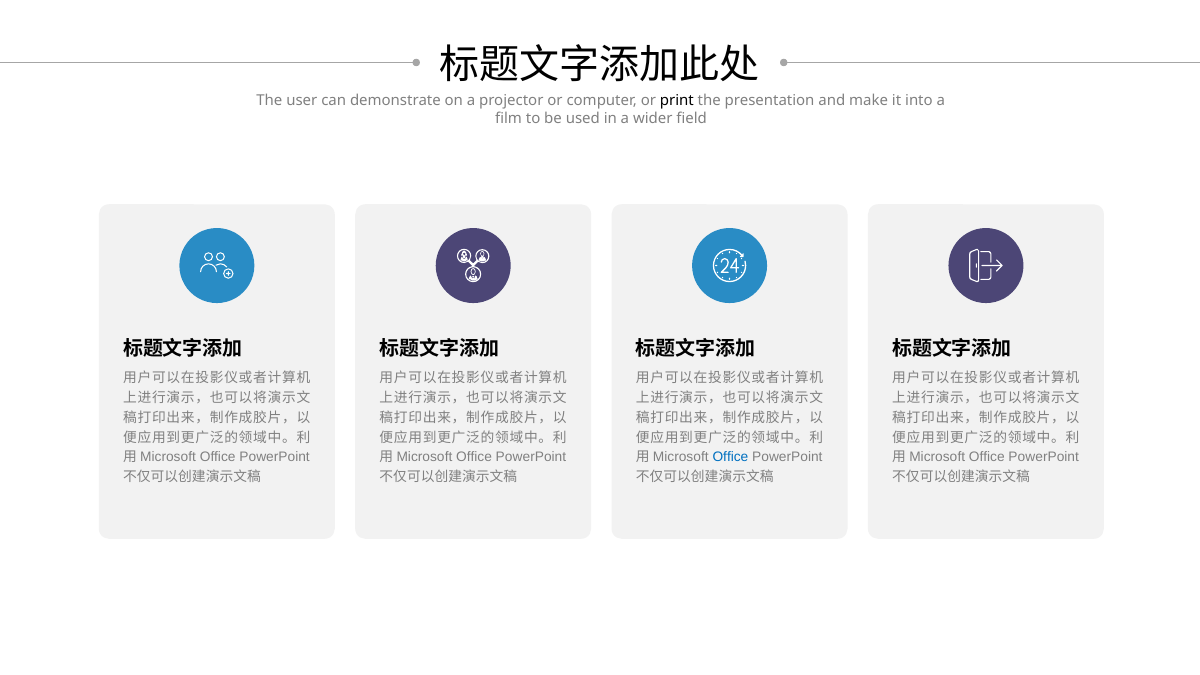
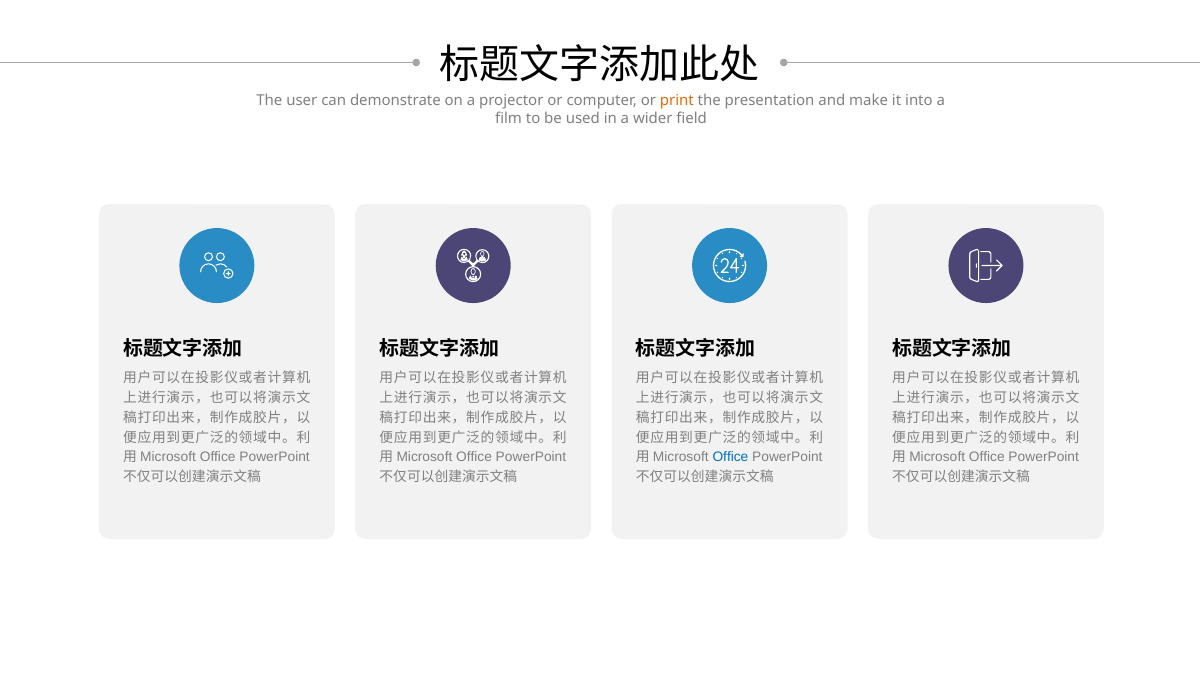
print colour: black -> orange
